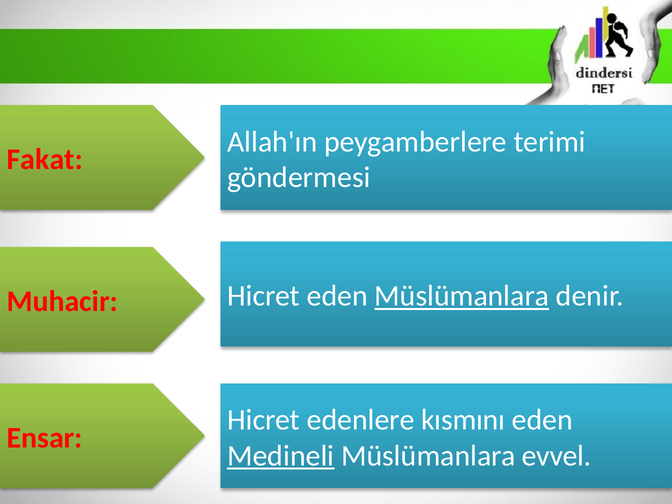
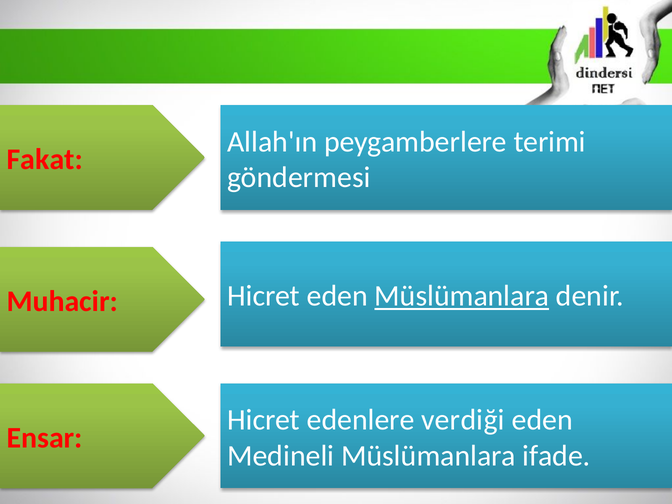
kısmını: kısmını -> verdiği
Medineli underline: present -> none
evvel: evvel -> ifade
